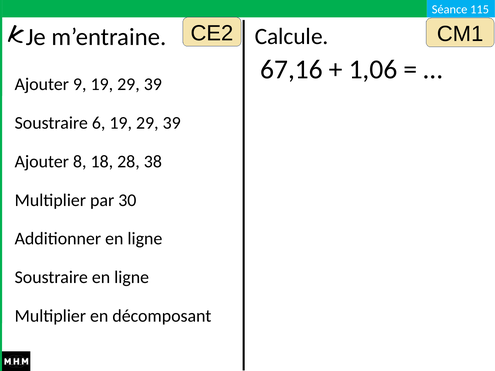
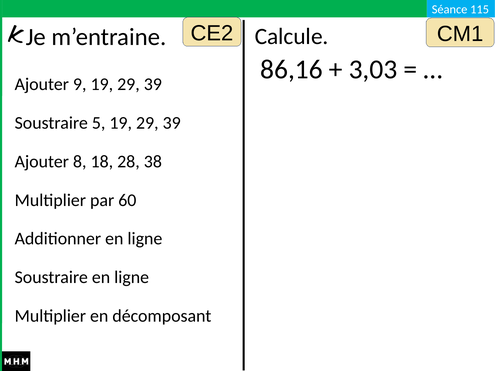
67,16: 67,16 -> 86,16
1,06: 1,06 -> 3,03
6: 6 -> 5
30: 30 -> 60
